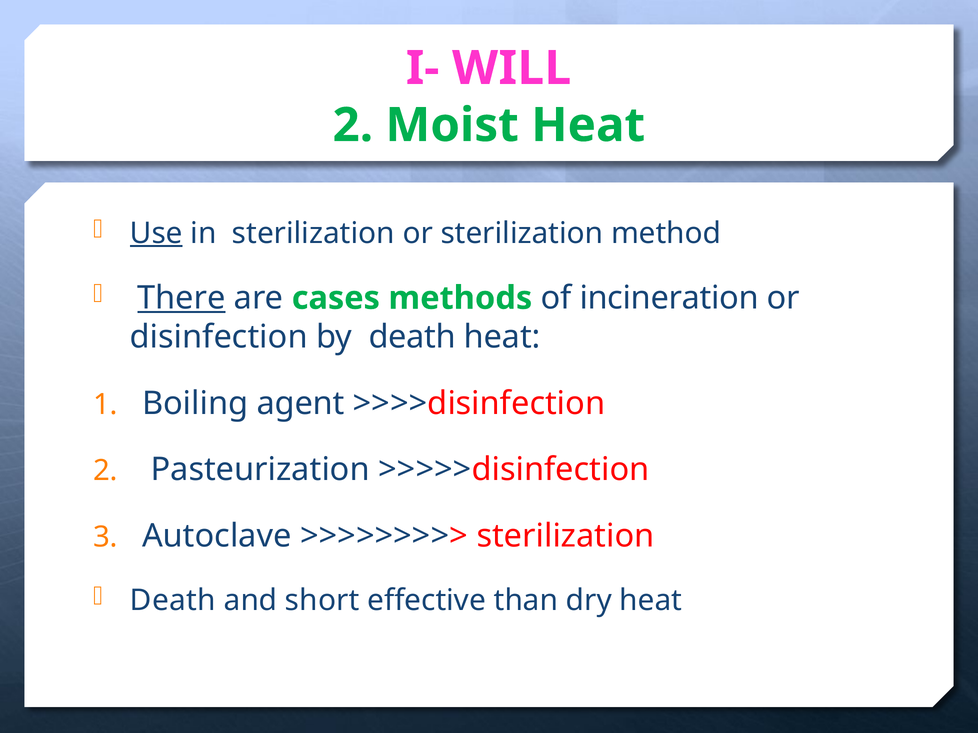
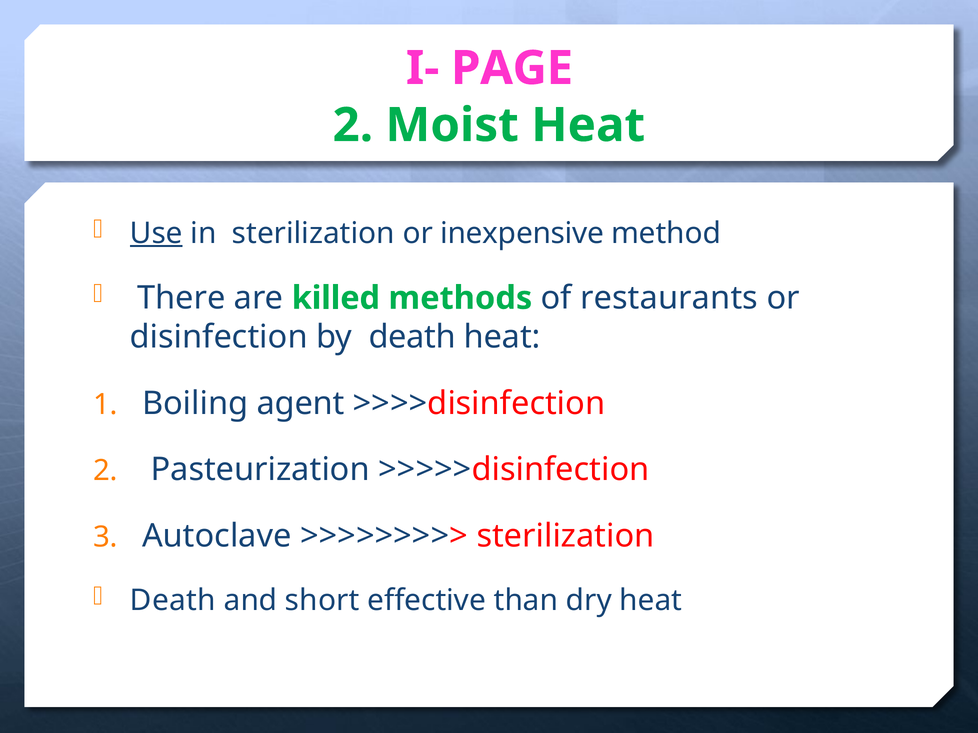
WILL: WILL -> PAGE
or sterilization: sterilization -> inexpensive
There underline: present -> none
cases: cases -> killed
incineration: incineration -> restaurants
